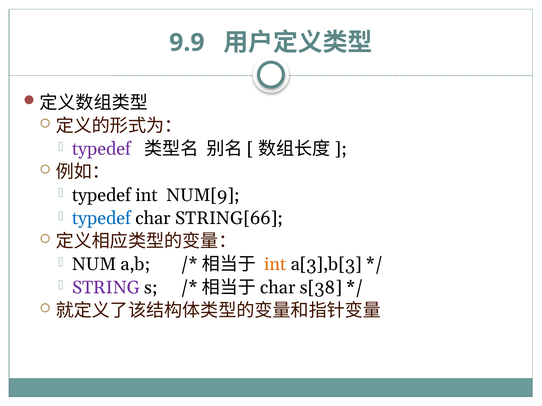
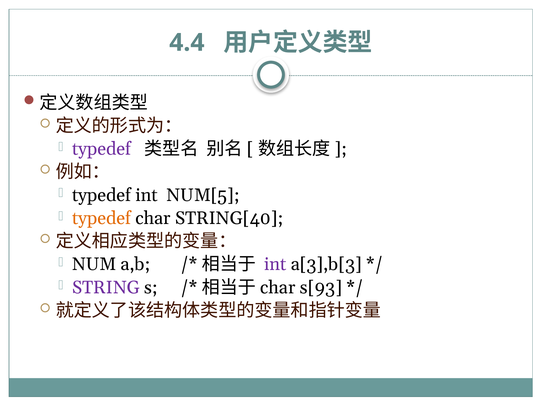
9.9: 9.9 -> 4.4
NUM[9: NUM[9 -> NUM[5
typedef at (102, 218) colour: blue -> orange
STRING[66: STRING[66 -> STRING[40
int at (275, 265) colour: orange -> purple
s[38: s[38 -> s[93
